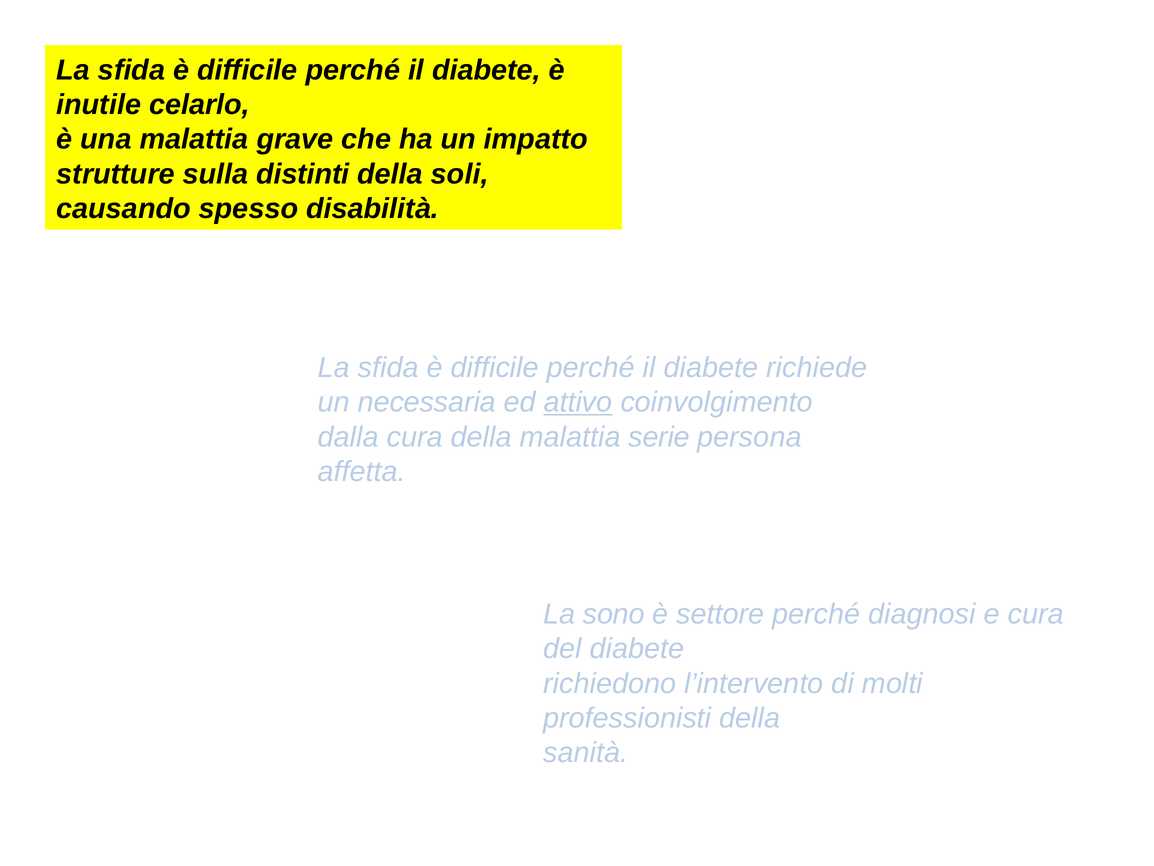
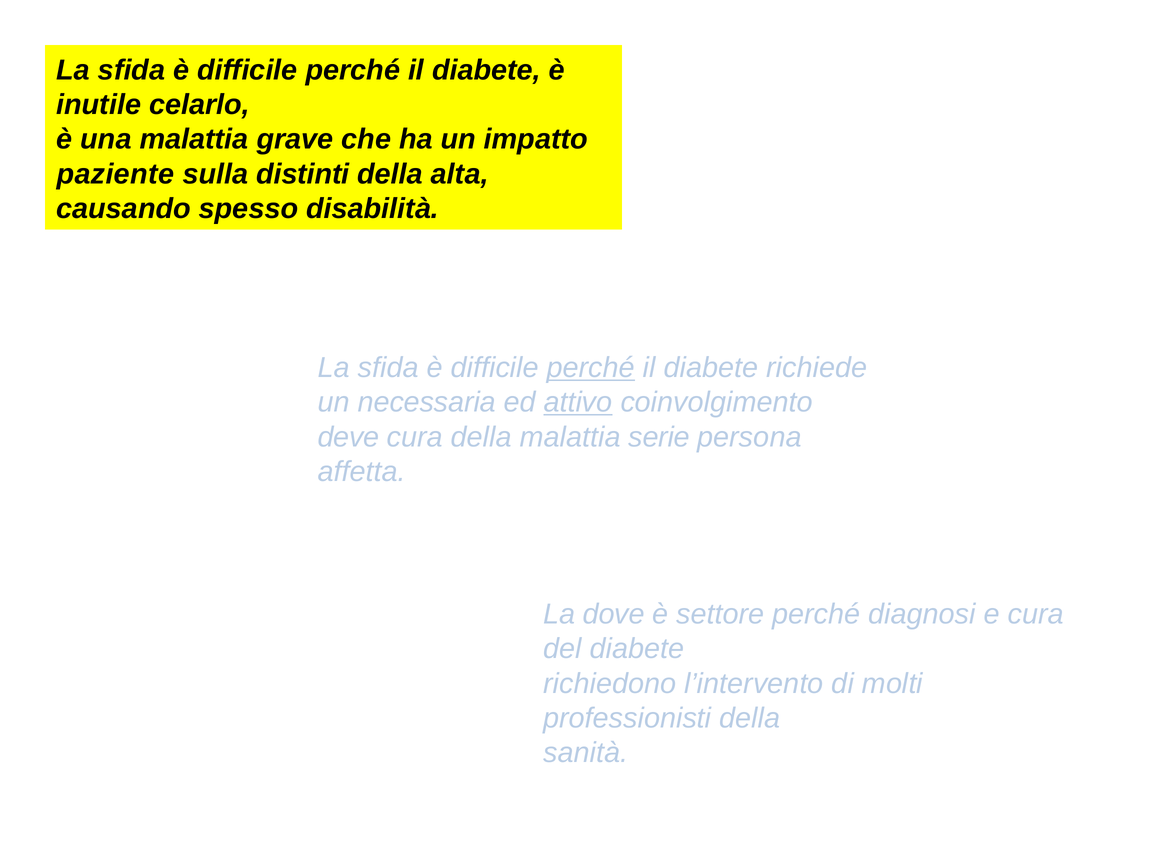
strutture: strutture -> paziente
soli: soli -> alta
perché at (591, 368) underline: none -> present
dalla: dalla -> deve
sono: sono -> dove
